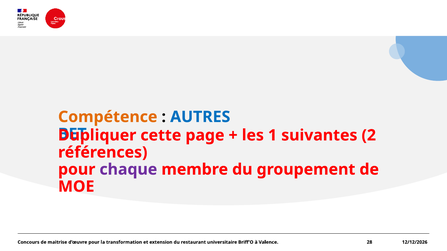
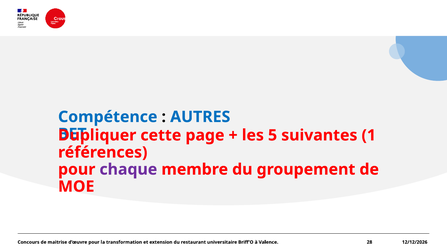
Compétence colour: orange -> blue
1: 1 -> 5
2: 2 -> 1
